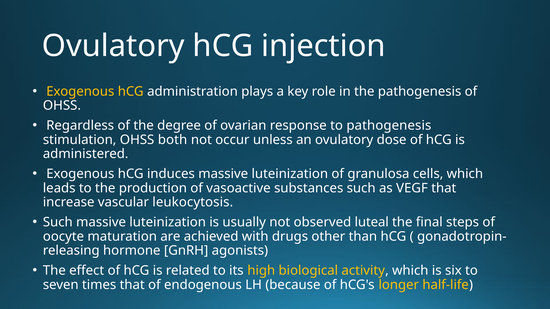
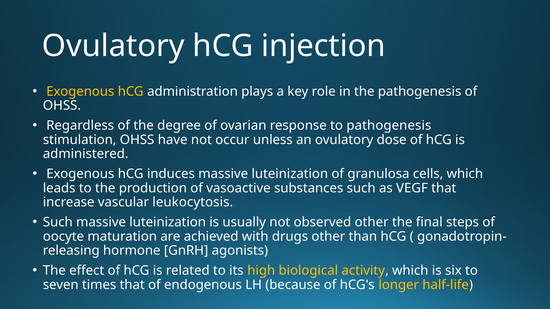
both: both -> have
observed luteal: luteal -> other
